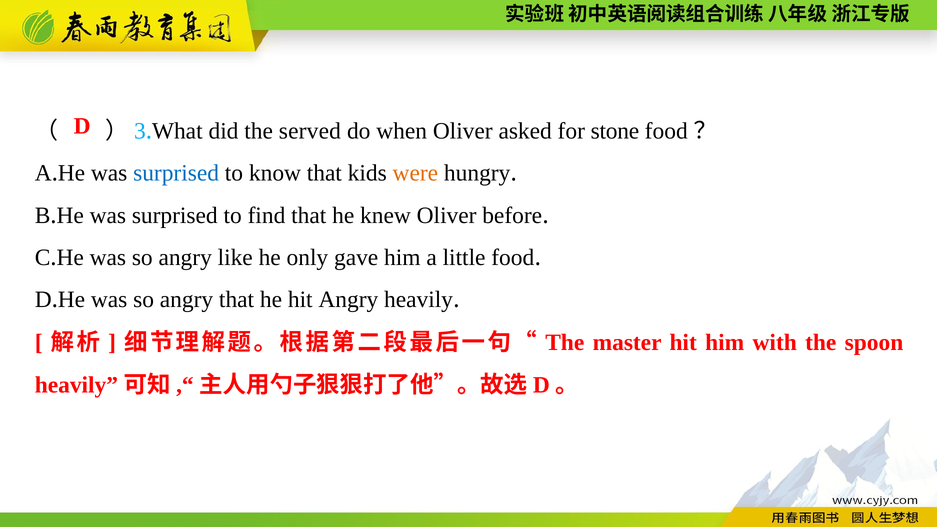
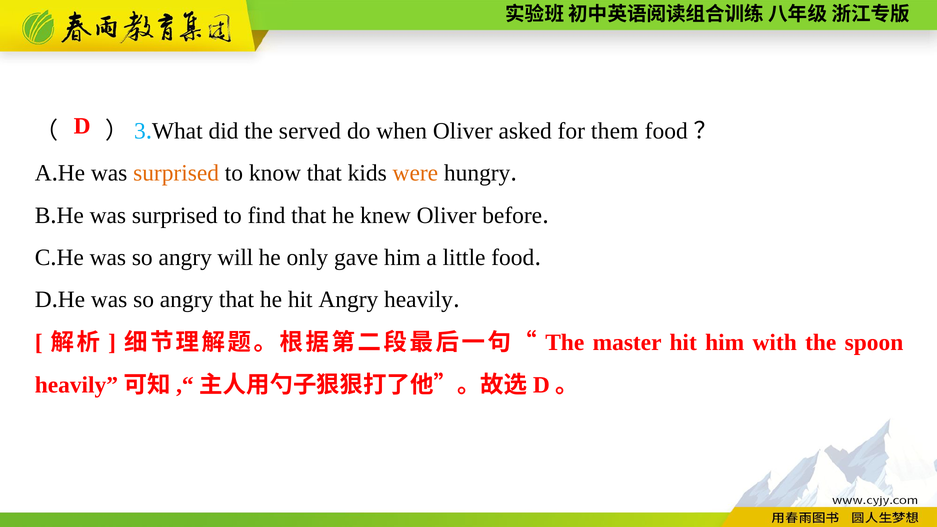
stone: stone -> them
surprised at (176, 173) colour: blue -> orange
like: like -> will
